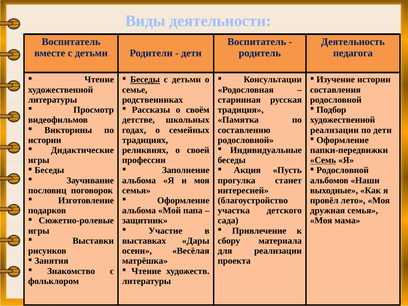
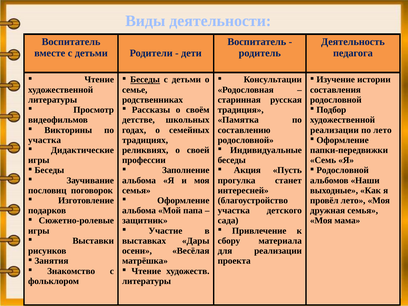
по дети: дети -> лето
истории at (45, 140): истории -> участка
Семь underline: present -> none
